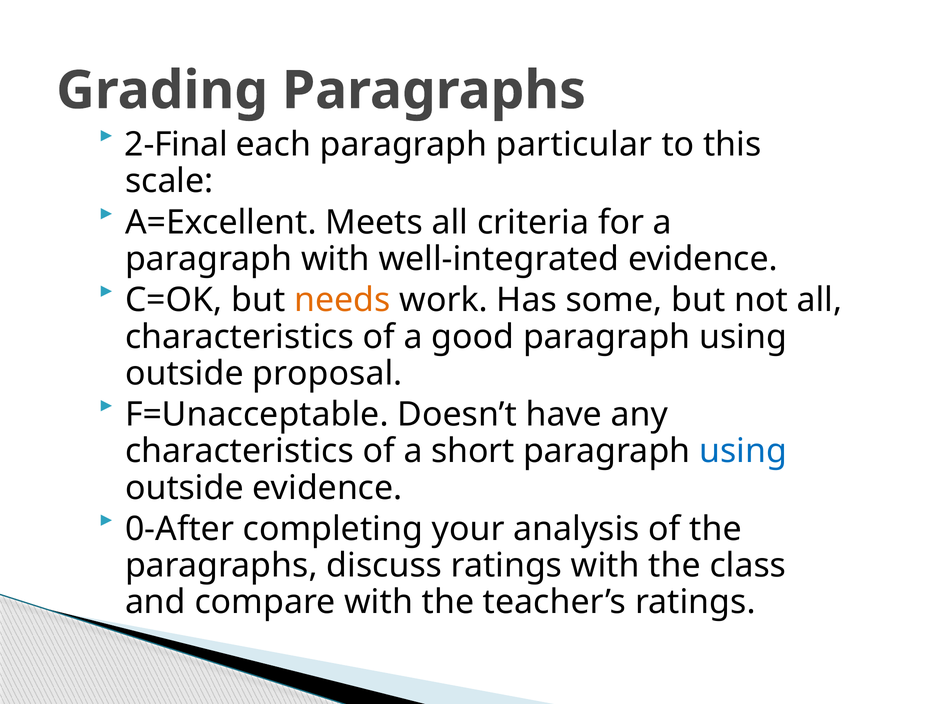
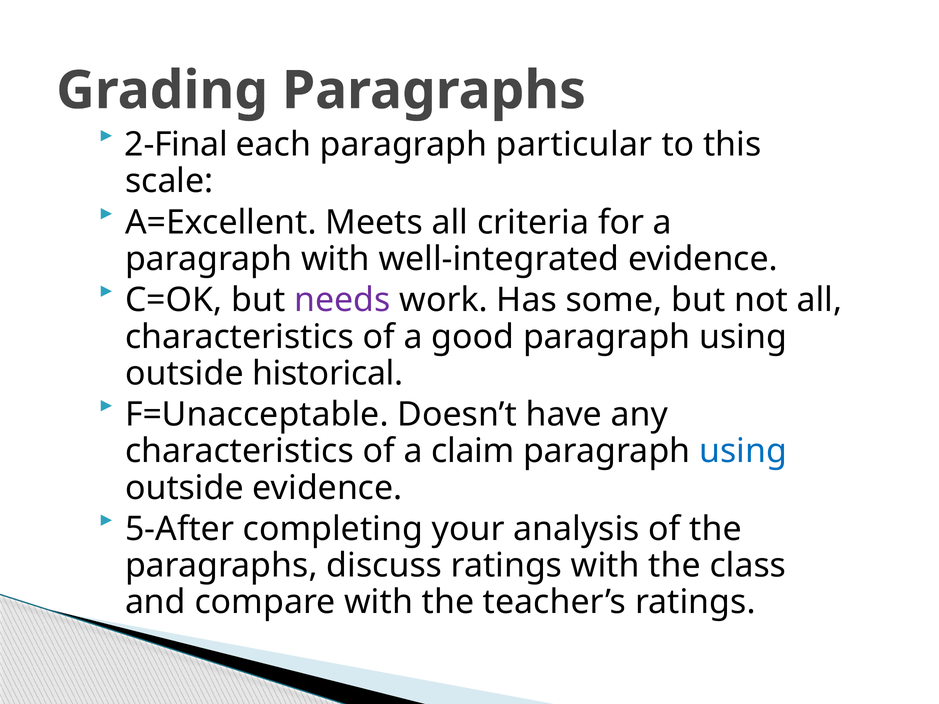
needs colour: orange -> purple
proposal: proposal -> historical
short: short -> claim
0-After: 0-After -> 5-After
